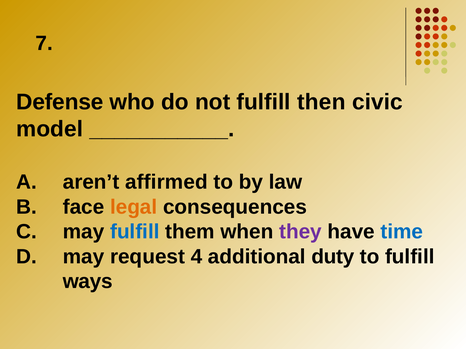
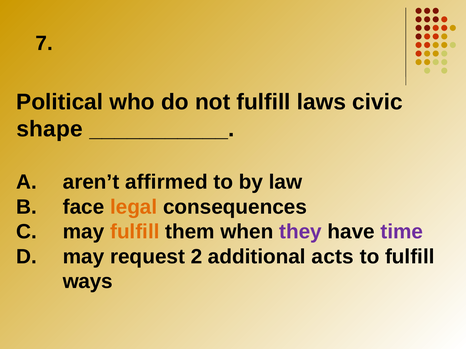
Defense: Defense -> Political
then: then -> laws
model: model -> shape
fulfill at (135, 232) colour: blue -> orange
time colour: blue -> purple
4: 4 -> 2
duty: duty -> acts
